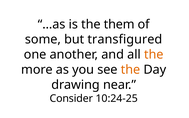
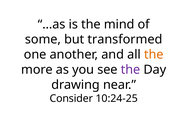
them: them -> mind
transfigured: transfigured -> transformed
the at (130, 70) colour: orange -> purple
